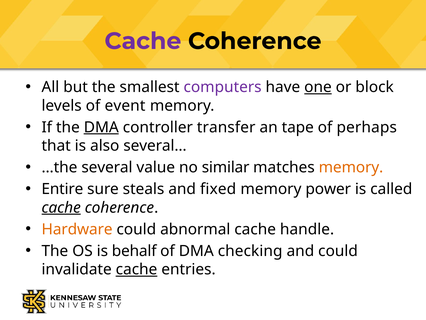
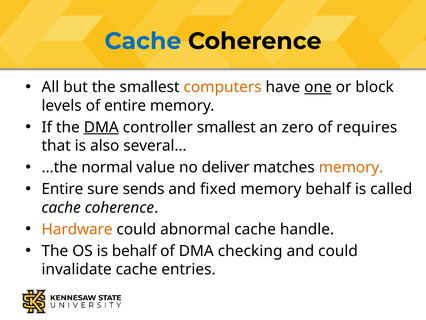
Cache at (143, 41) colour: purple -> blue
computers colour: purple -> orange
of event: event -> entire
controller transfer: transfer -> smallest
tape: tape -> zero
perhaps: perhaps -> requires
several: several -> normal
similar: similar -> deliver
steals: steals -> sends
memory power: power -> behalf
cache at (61, 207) underline: present -> none
cache at (137, 269) underline: present -> none
